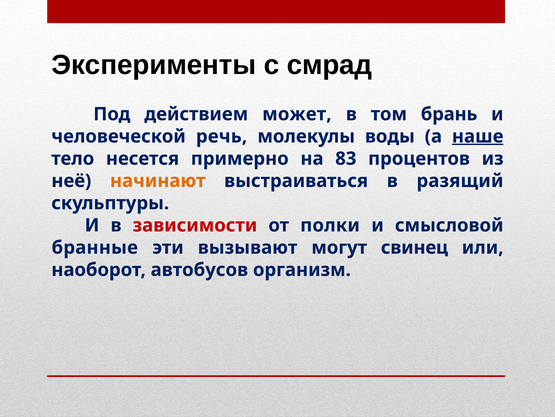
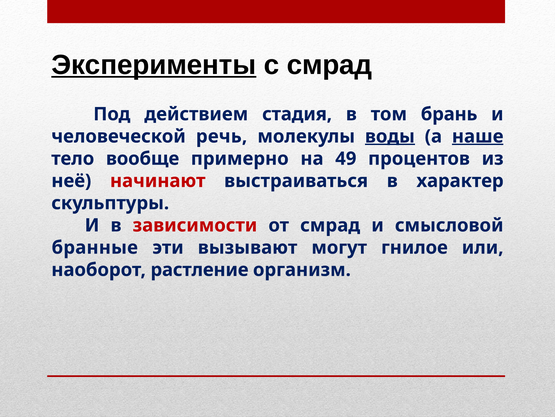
Эксперименты underline: none -> present
может: может -> стадия
воды underline: none -> present
несется: несется -> вообще
83: 83 -> 49
начинают colour: orange -> red
разящий: разящий -> характер
от полки: полки -> смрад
свинец: свинец -> гнилое
автобусов: автобусов -> растление
